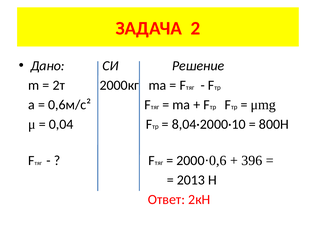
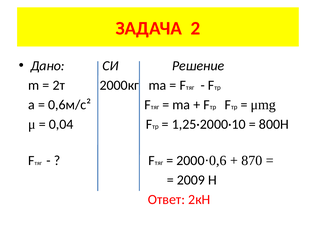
8,04·2000·10: 8,04·2000·10 -> 1,25·2000·10
396: 396 -> 870
2013: 2013 -> 2009
